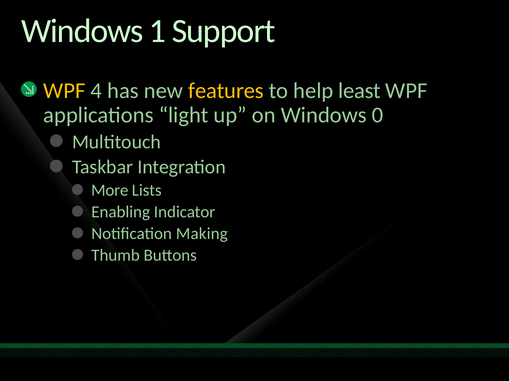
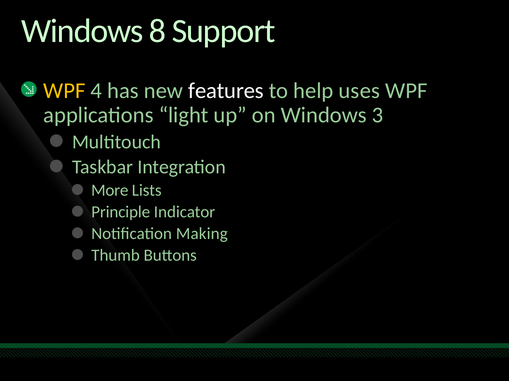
1: 1 -> 8
features colour: yellow -> white
least: least -> uses
0: 0 -> 3
Enabling: Enabling -> Principle
